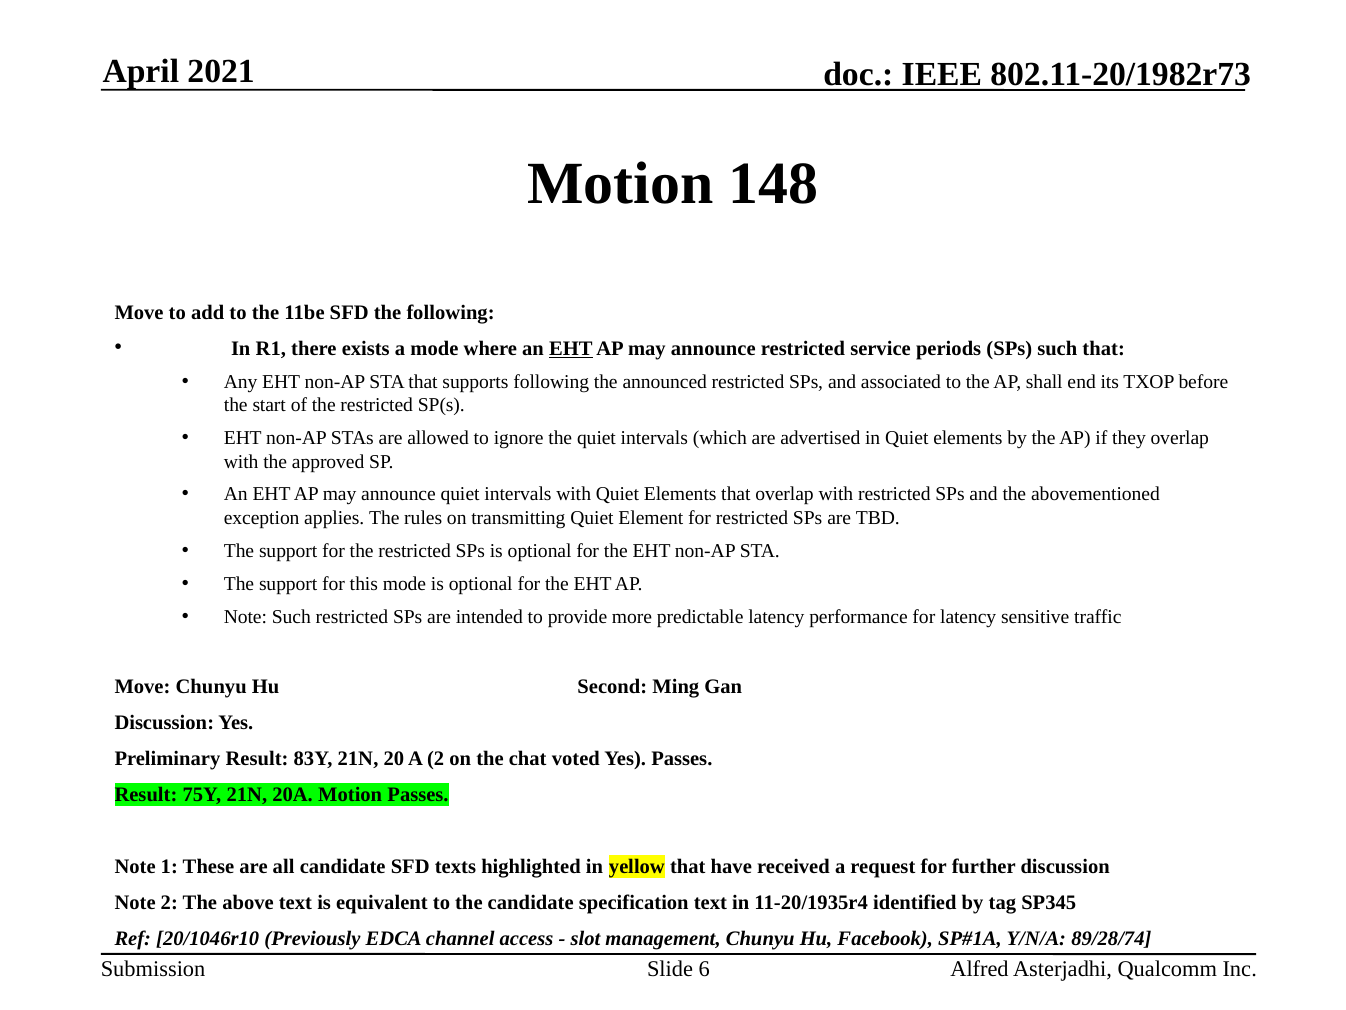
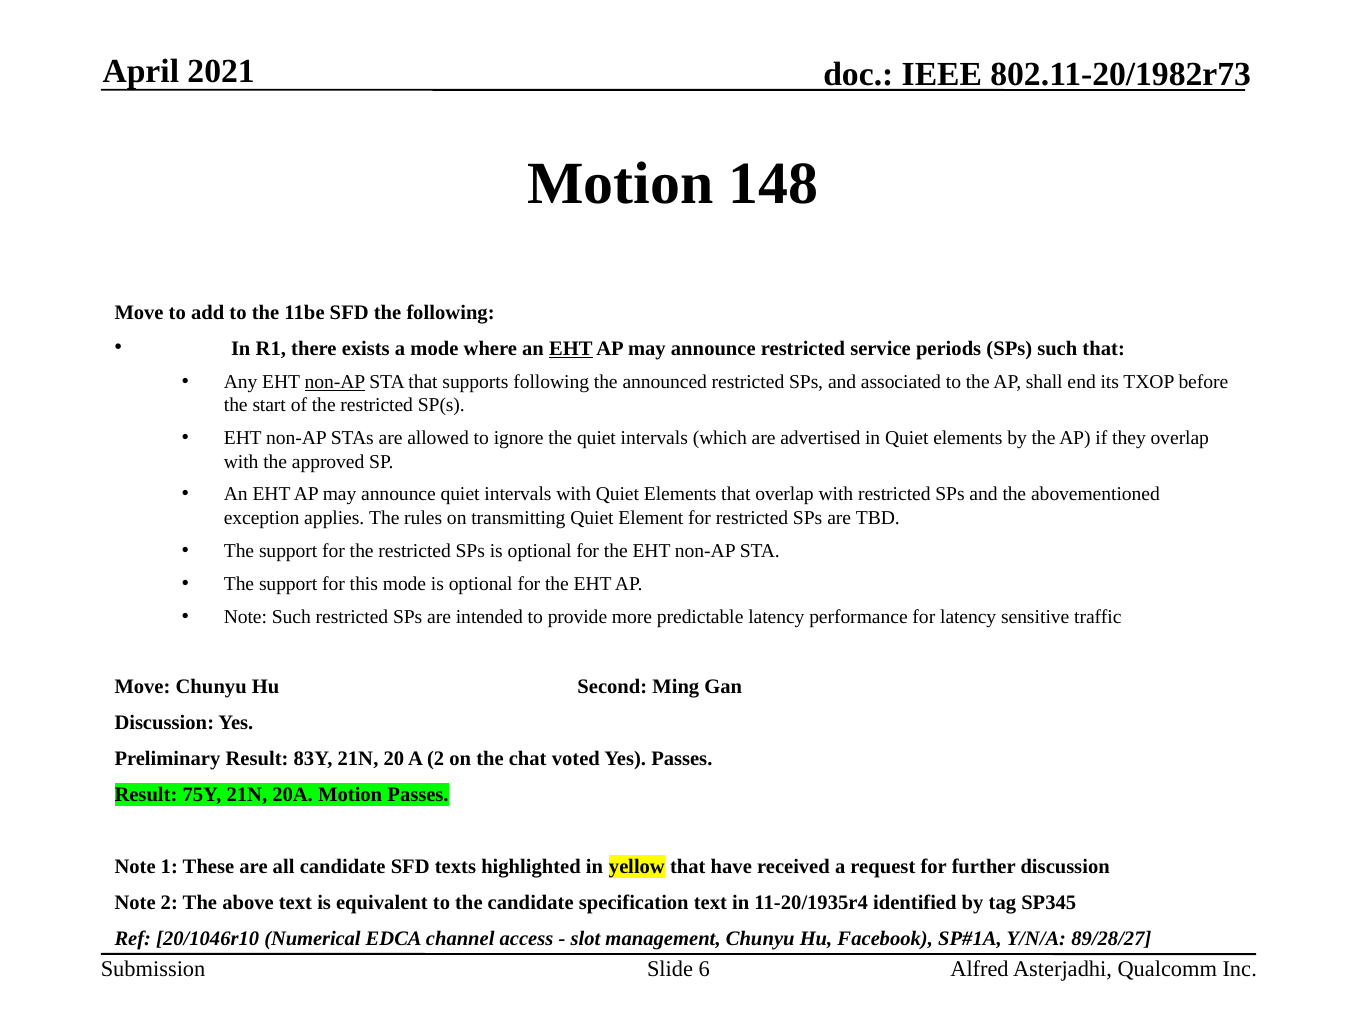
non-AP at (335, 381) underline: none -> present
Previously: Previously -> Numerical
89/28/74: 89/28/74 -> 89/28/27
